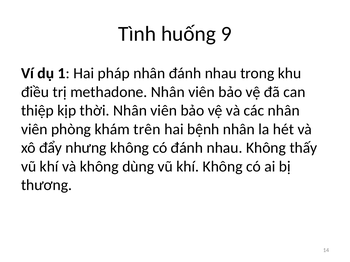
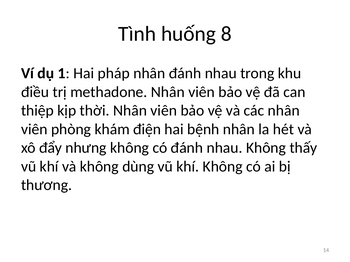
9: 9 -> 8
trên: trên -> điện
